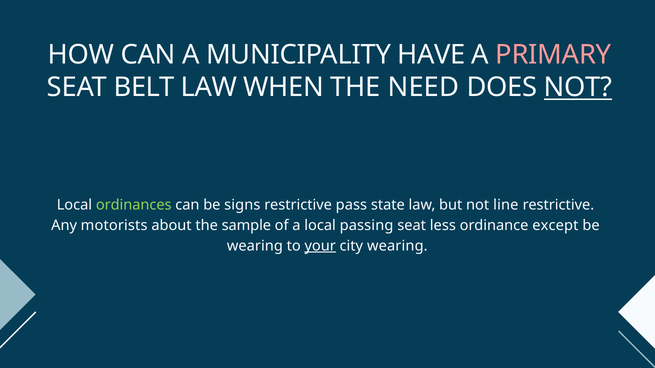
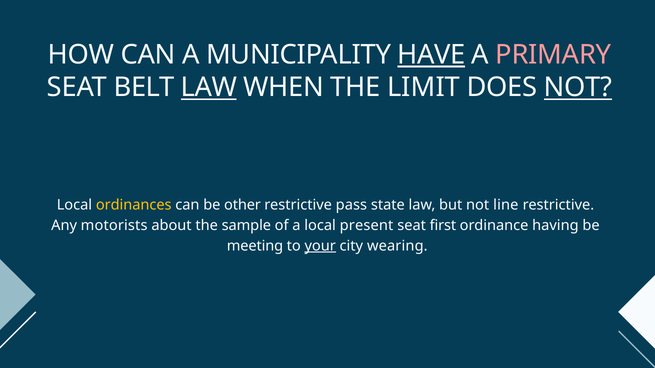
HAVE underline: none -> present
LAW at (209, 88) underline: none -> present
NEED: NEED -> LIMIT
ordinances colour: light green -> yellow
signs: signs -> other
passing: passing -> present
less: less -> first
except: except -> having
wearing at (255, 246): wearing -> meeting
